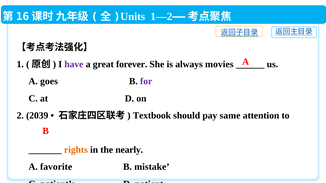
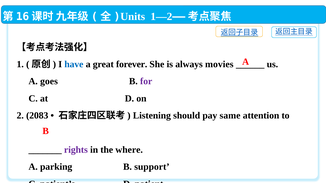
have colour: purple -> blue
2039: 2039 -> 2083
Textbook: Textbook -> Listening
rights colour: orange -> purple
nearly: nearly -> where
favorite: favorite -> parking
mistake: mistake -> support
